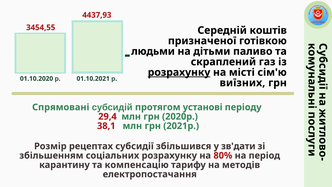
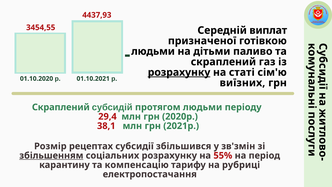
коштів: коштів -> виплат
місті: місті -> статі
Спрямовані at (61, 107): Спрямовані -> Скраплений
протягом установі: установі -> людьми
зв'дати: зв'дати -> зв'змін
збільшенням underline: none -> present
80%: 80% -> 55%
методів: методів -> рубриці
